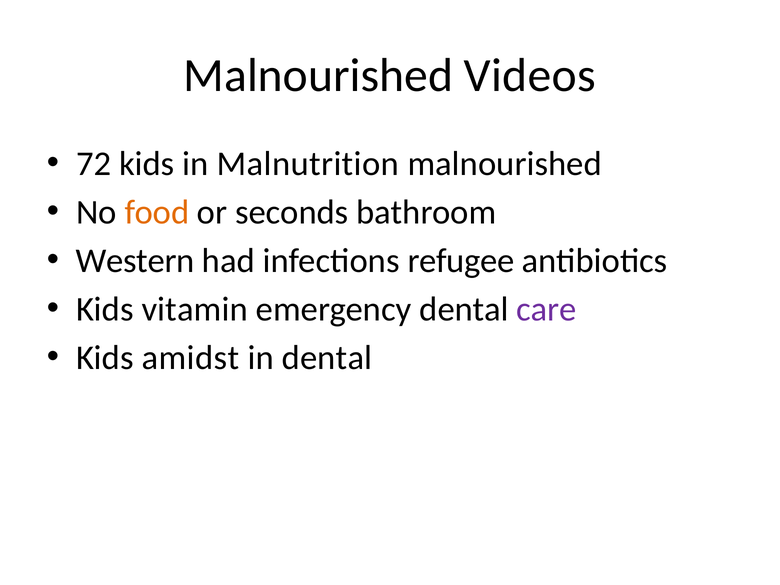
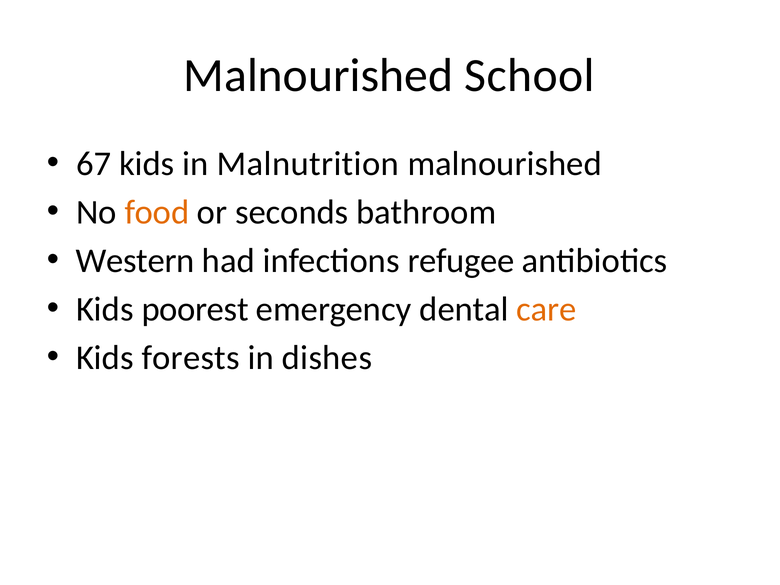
Videos: Videos -> School
72: 72 -> 67
vitamin: vitamin -> poorest
care colour: purple -> orange
amidst: amidst -> forests
in dental: dental -> dishes
